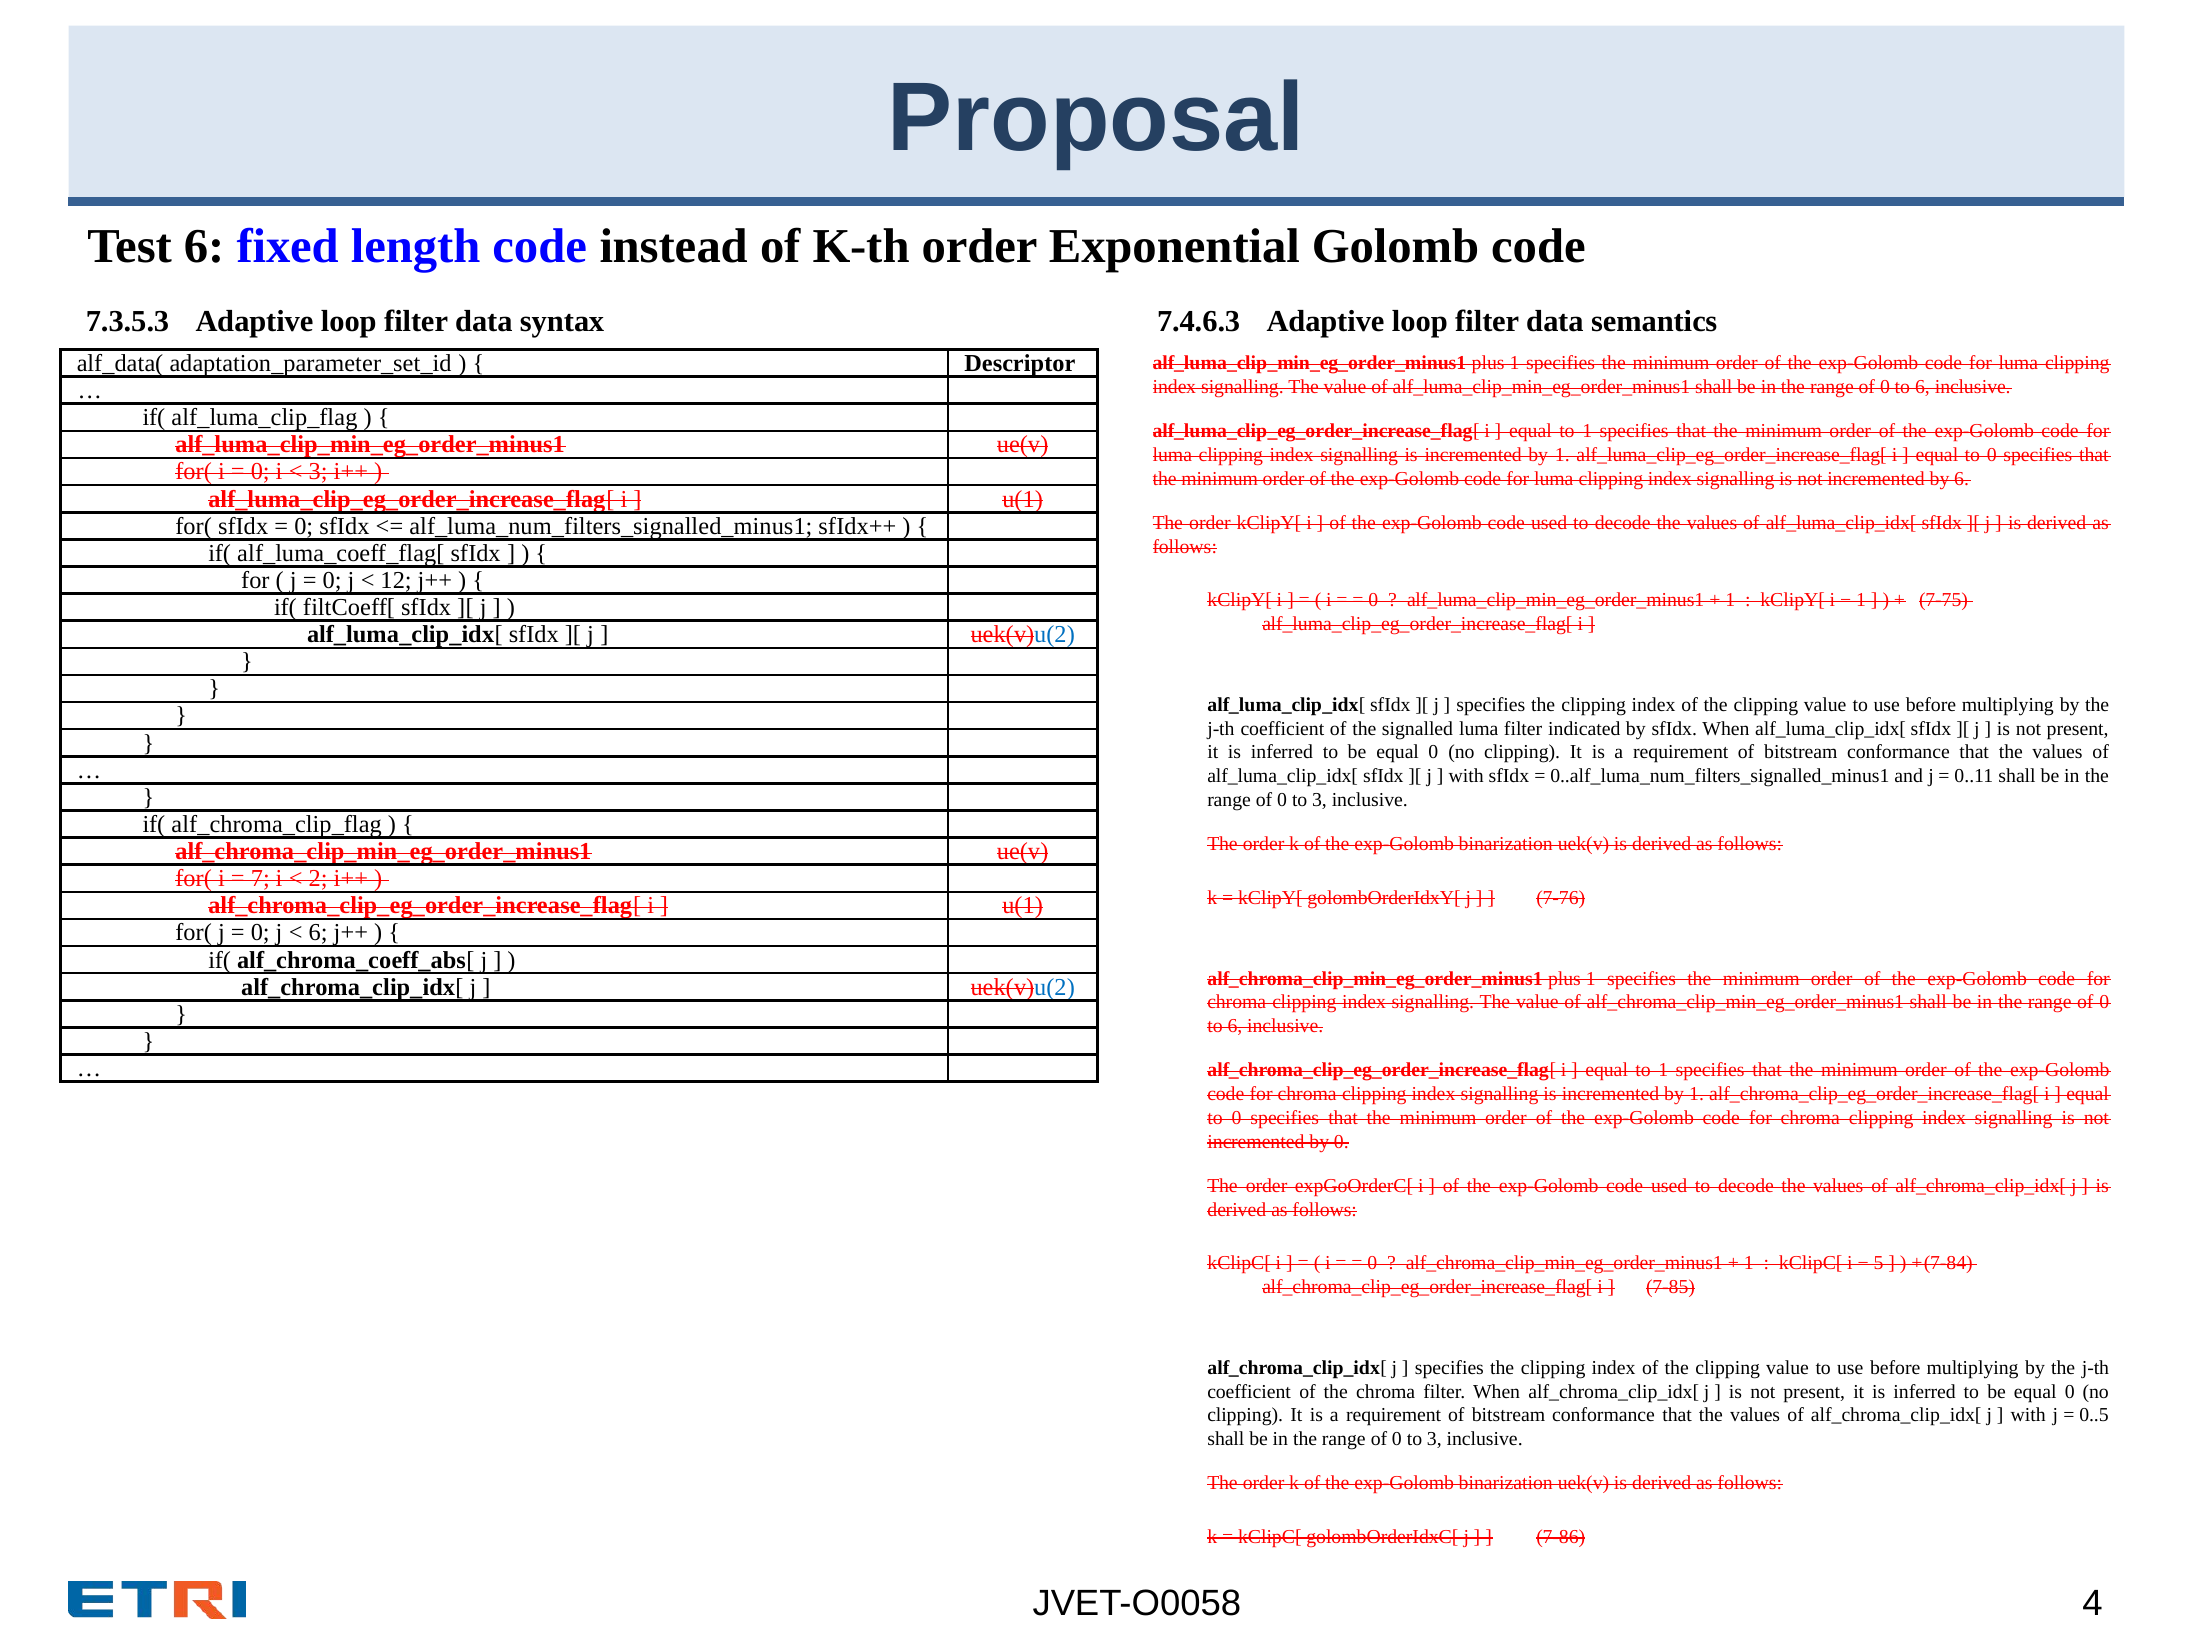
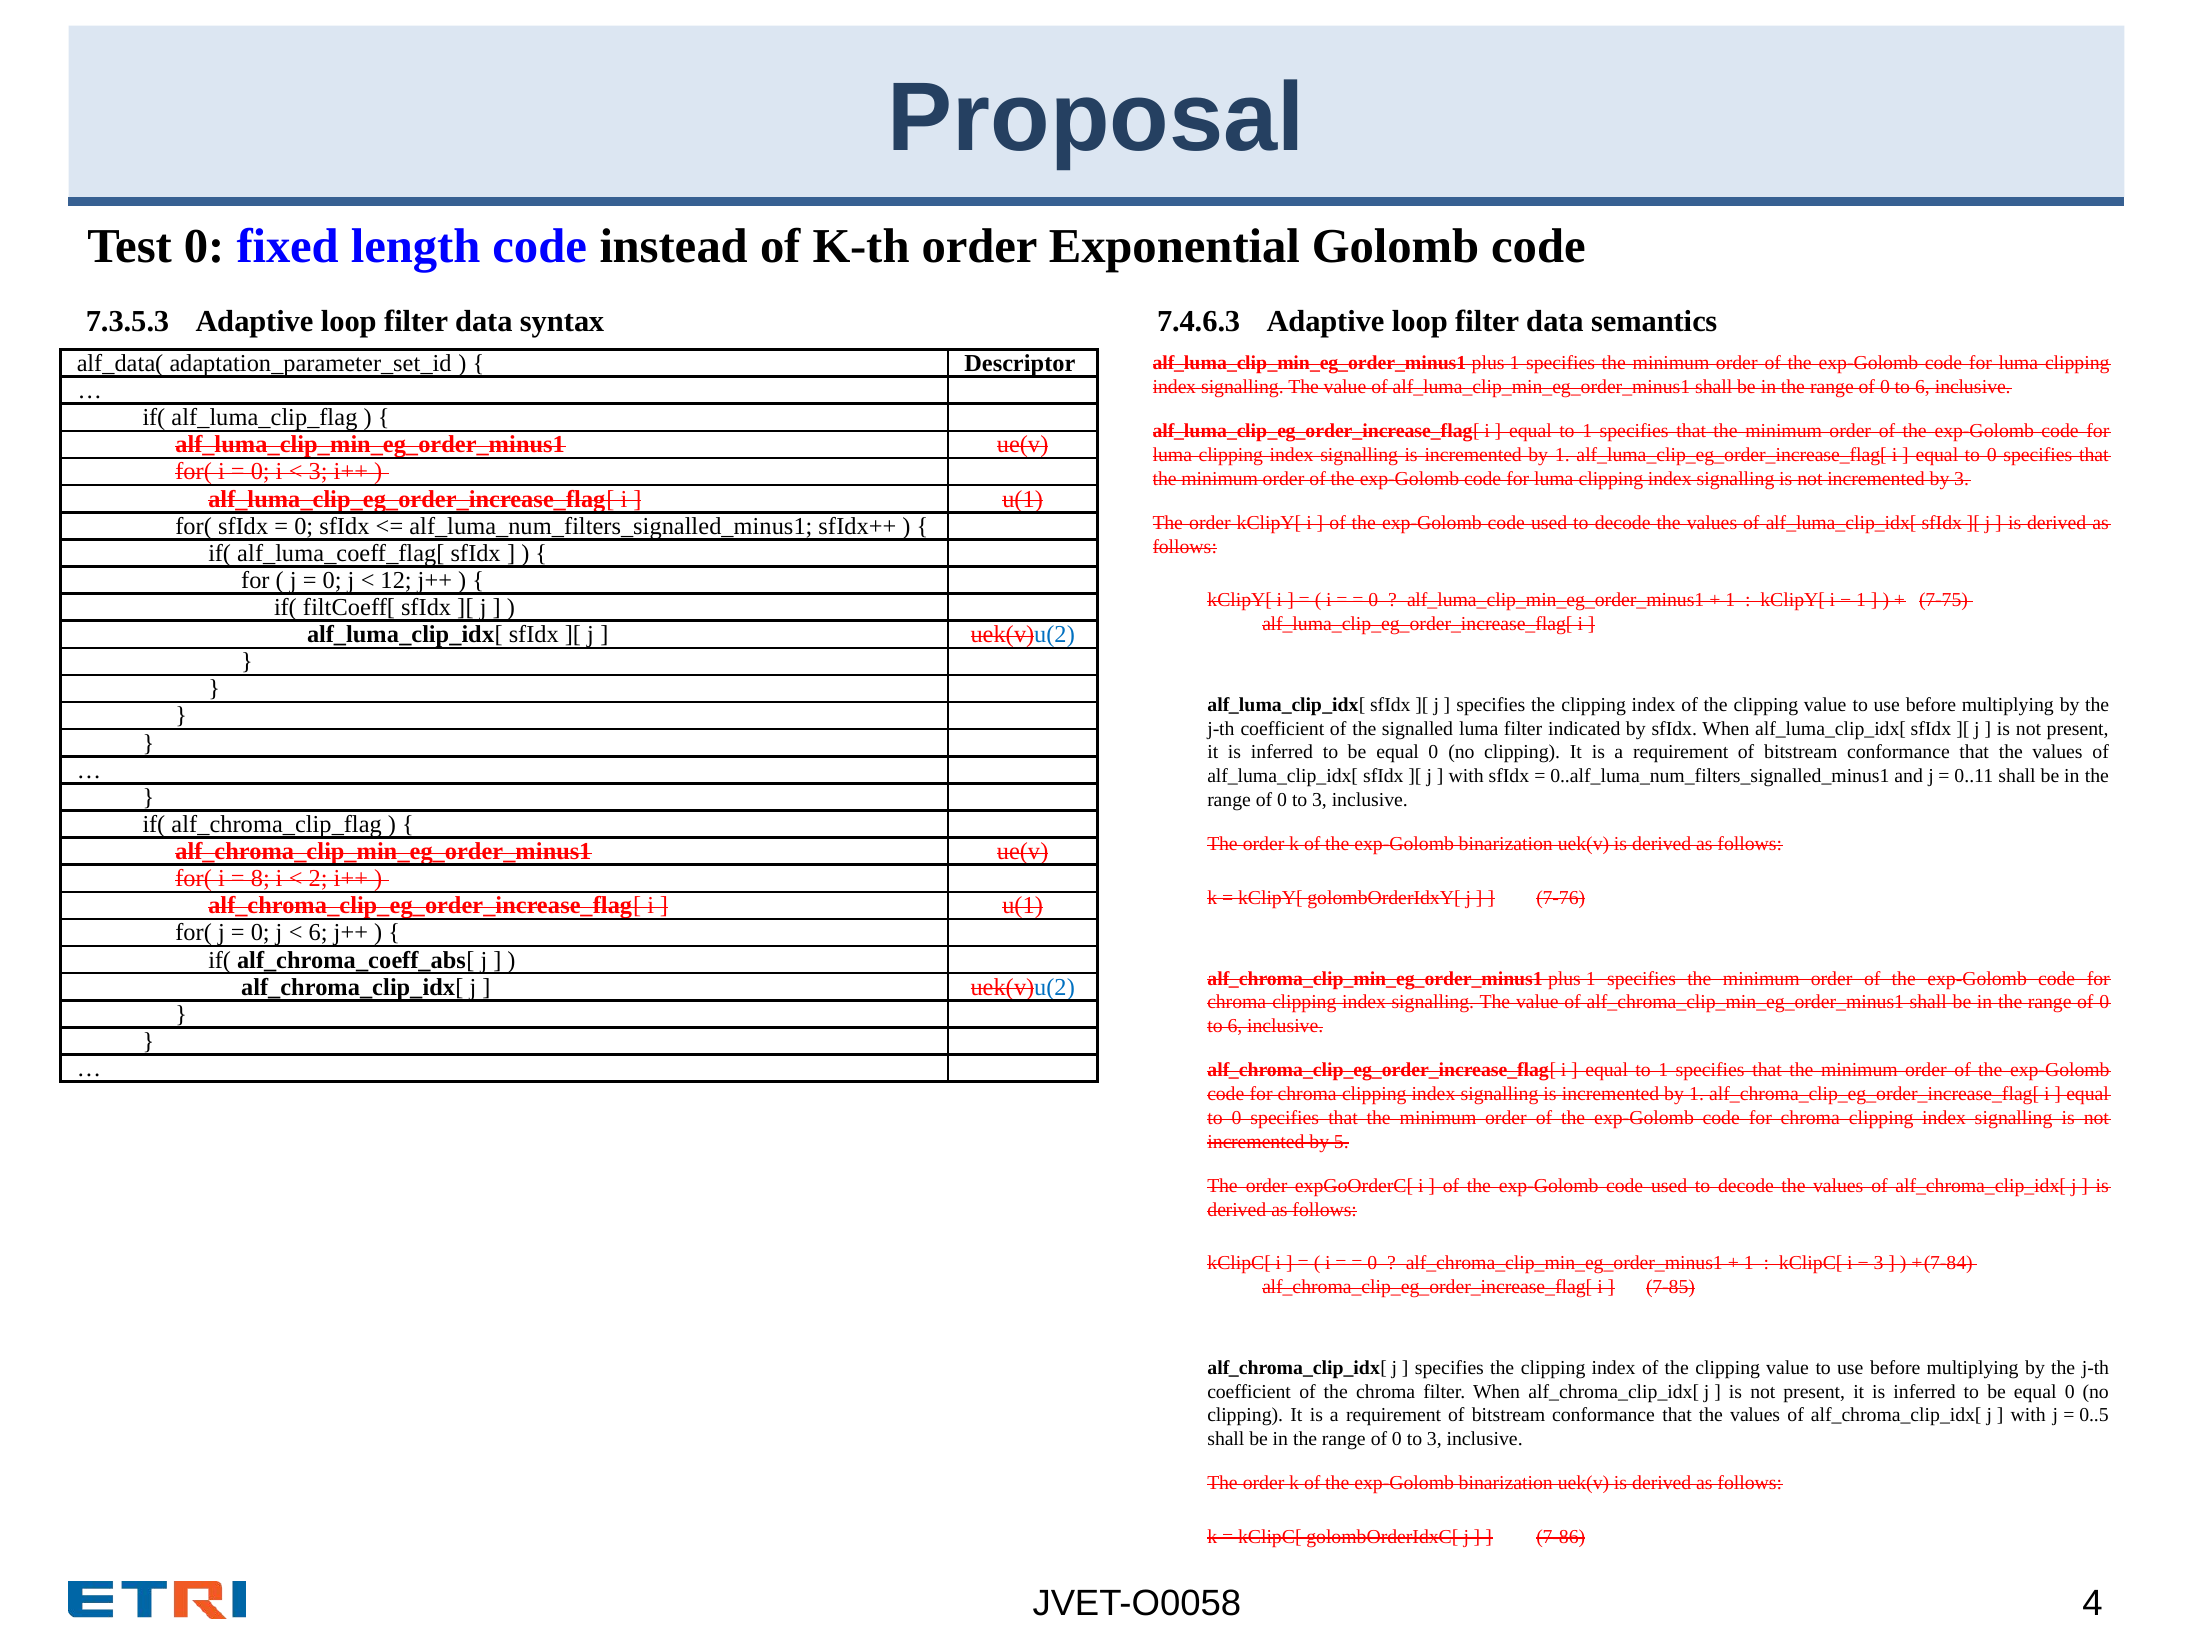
Test 6: 6 -> 0
by 6: 6 -> 3
7: 7 -> 8
by 0: 0 -> 5
5 at (1879, 1263): 5 -> 3
